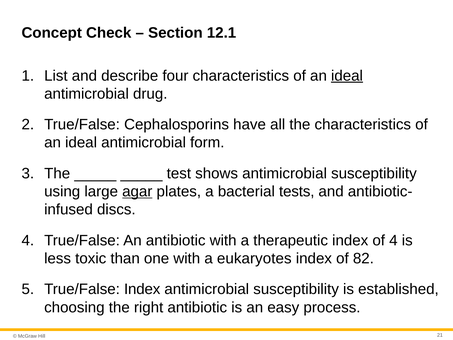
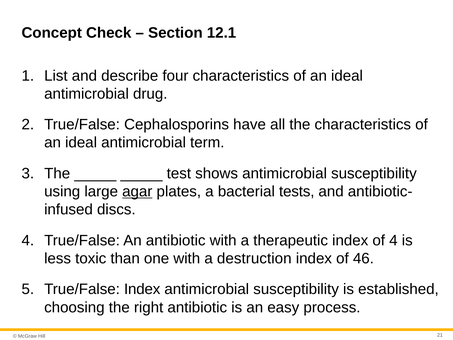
ideal at (347, 76) underline: present -> none
form: form -> term
eukaryotes: eukaryotes -> destruction
82: 82 -> 46
